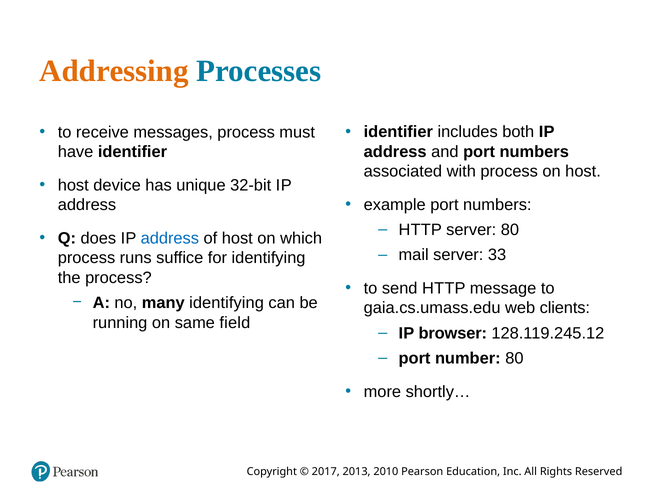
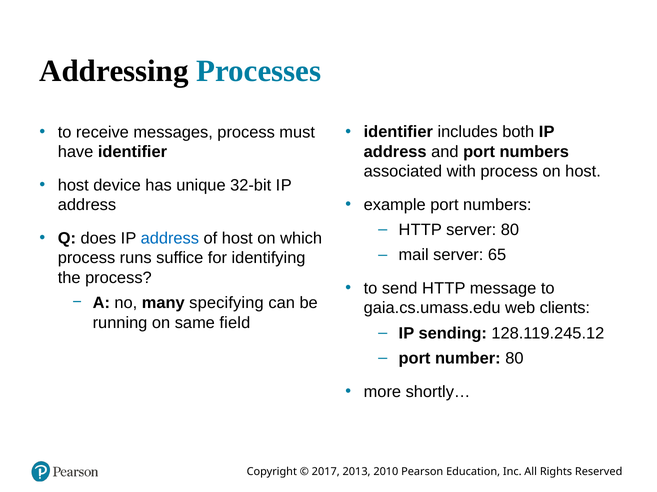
Addressing colour: orange -> black
33: 33 -> 65
many identifying: identifying -> specifying
browser: browser -> sending
